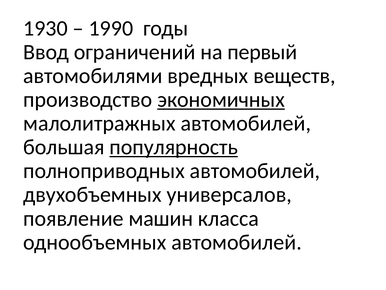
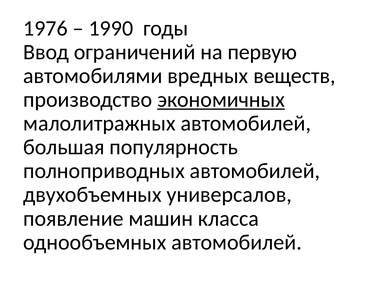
1930: 1930 -> 1976
первый: первый -> первую
популярность underline: present -> none
